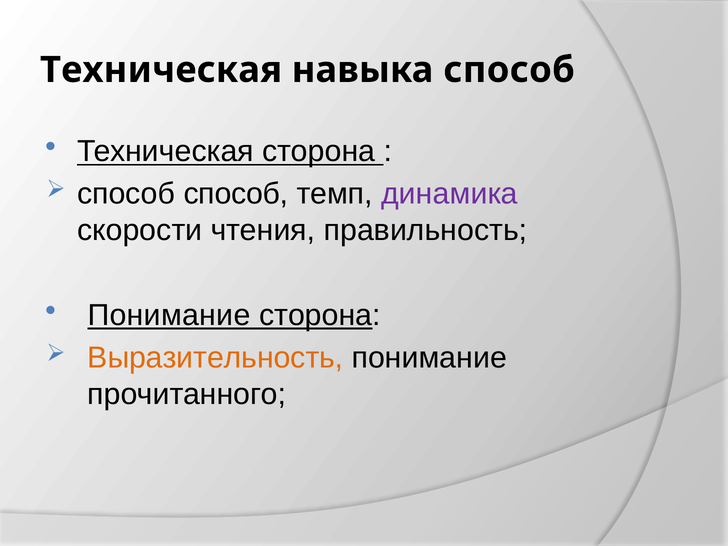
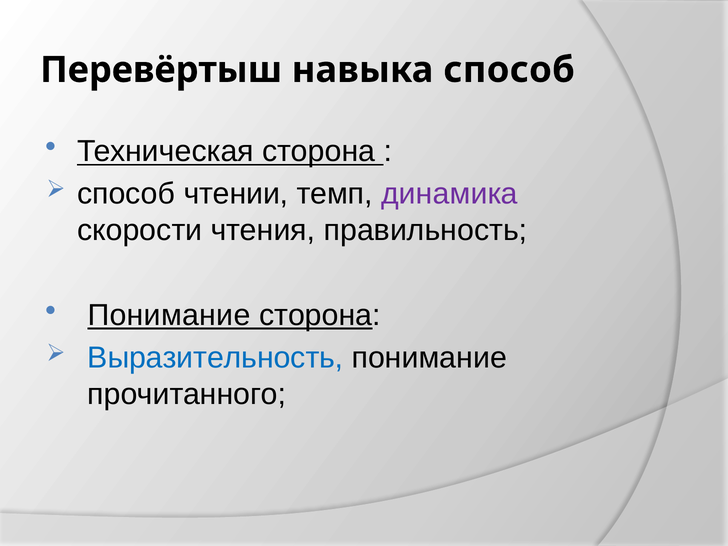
Техническая at (161, 70): Техническая -> Перевёртыш
способ способ: способ -> чтении
Выразительность colour: orange -> blue
